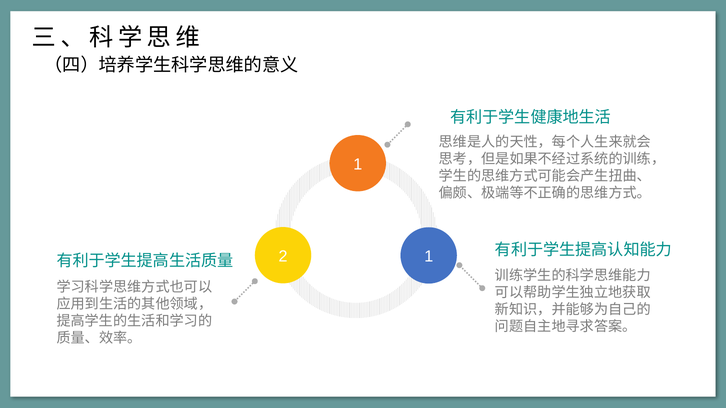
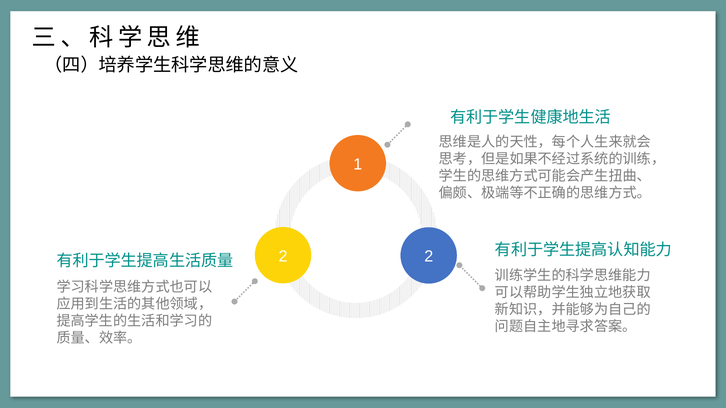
2 1: 1 -> 2
